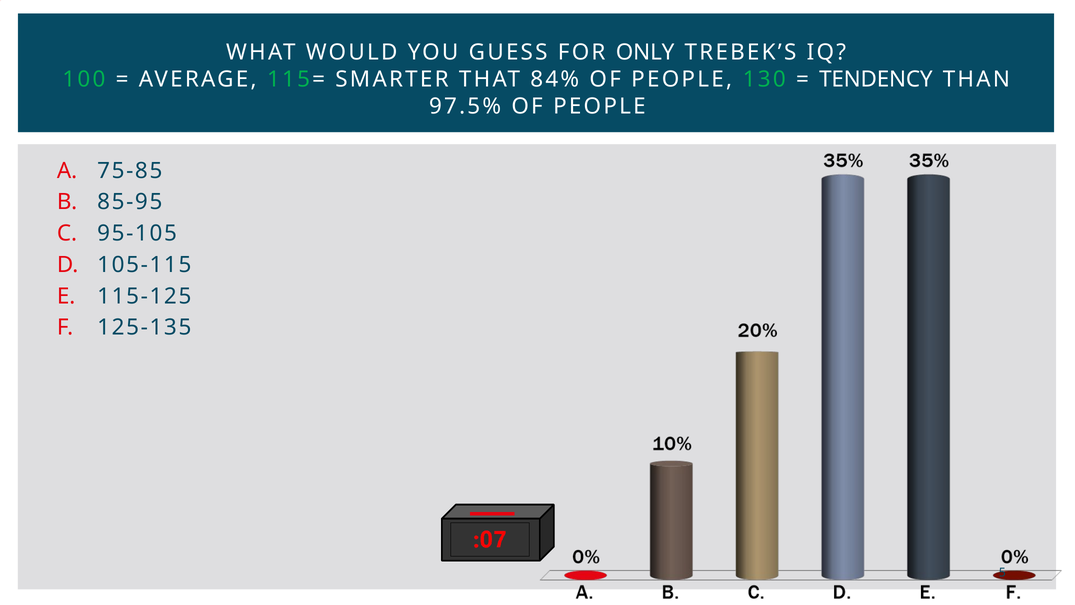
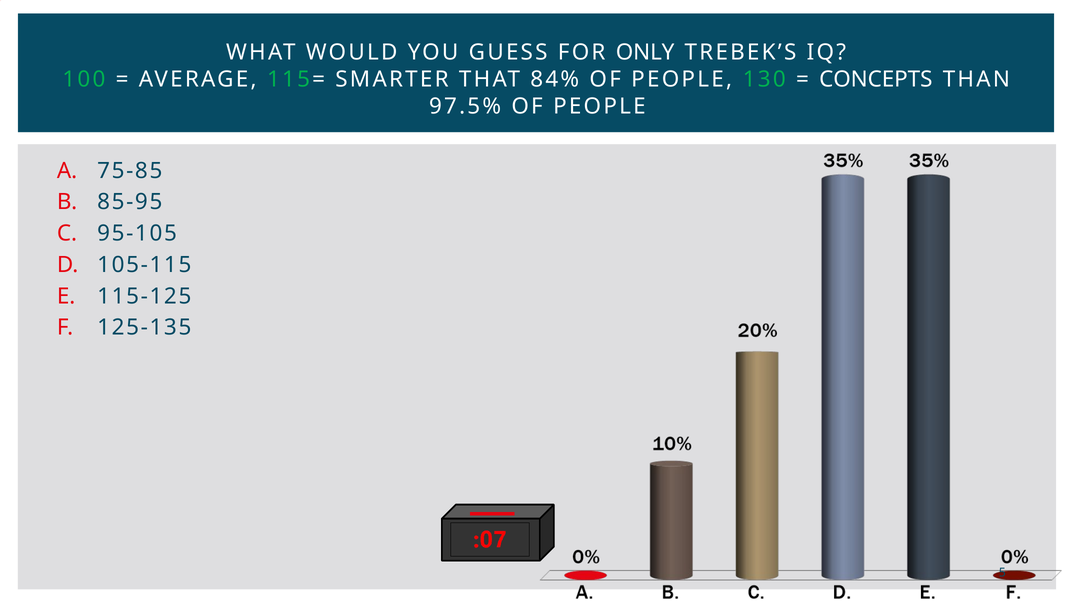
TENDENCY: TENDENCY -> CONCEPTS
